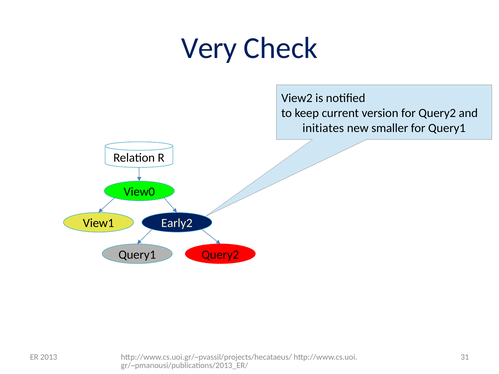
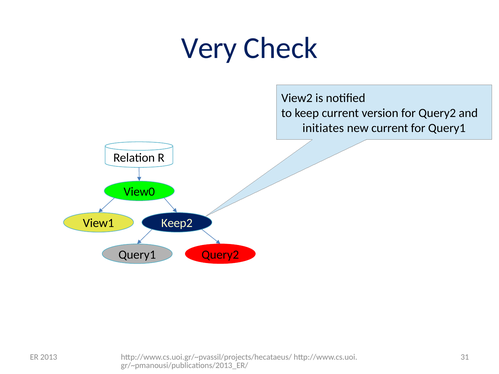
new smaller: smaller -> current
Early2: Early2 -> Keep2
